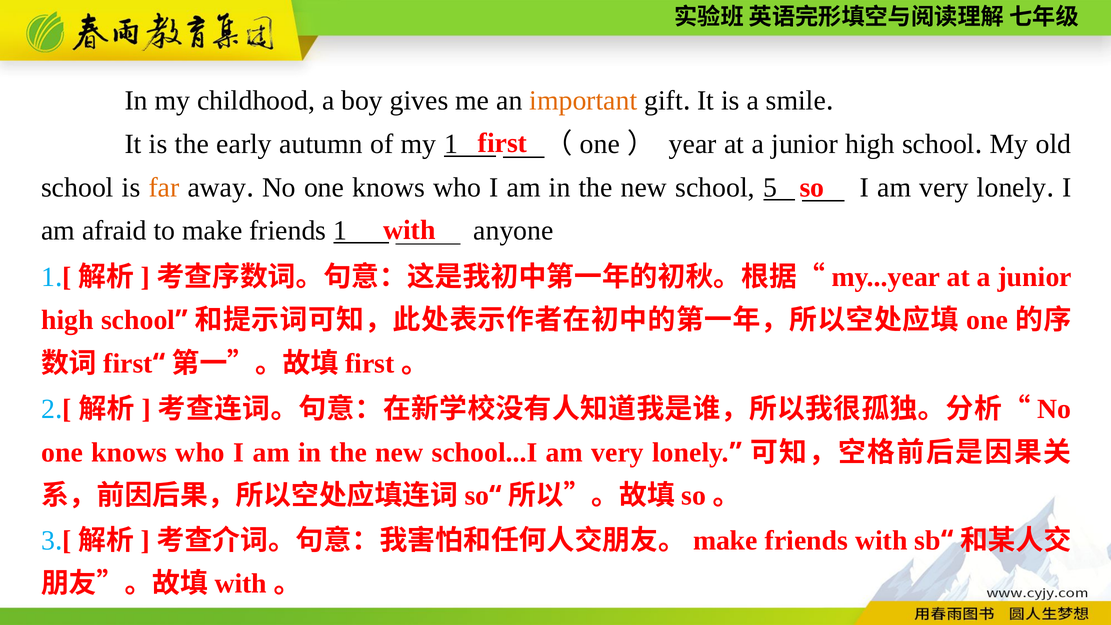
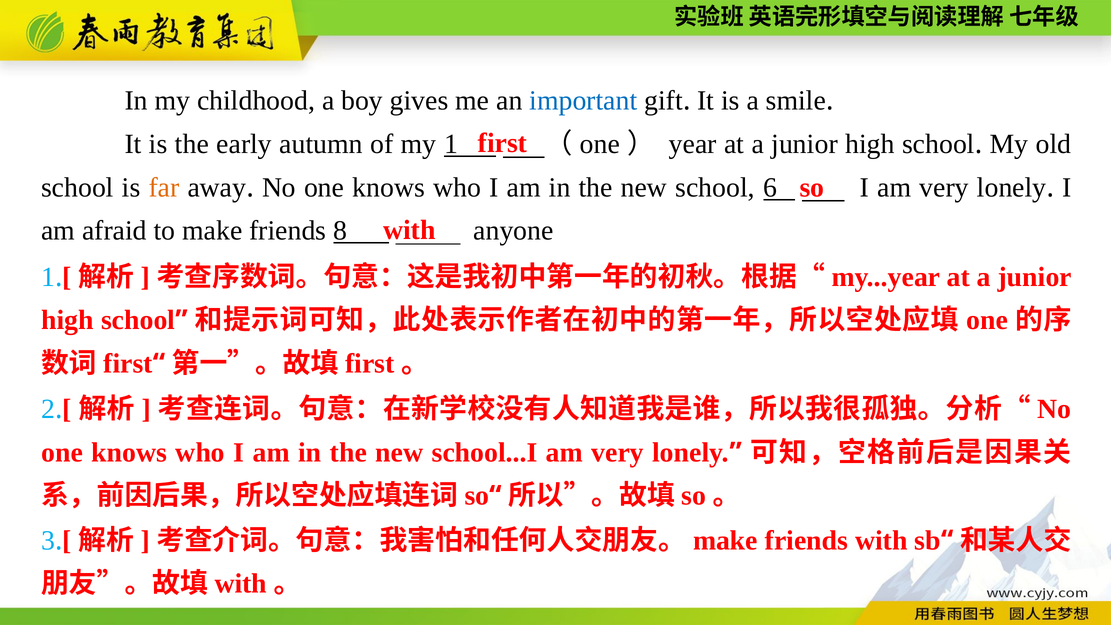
important colour: orange -> blue
5: 5 -> 6
friends 1: 1 -> 8
